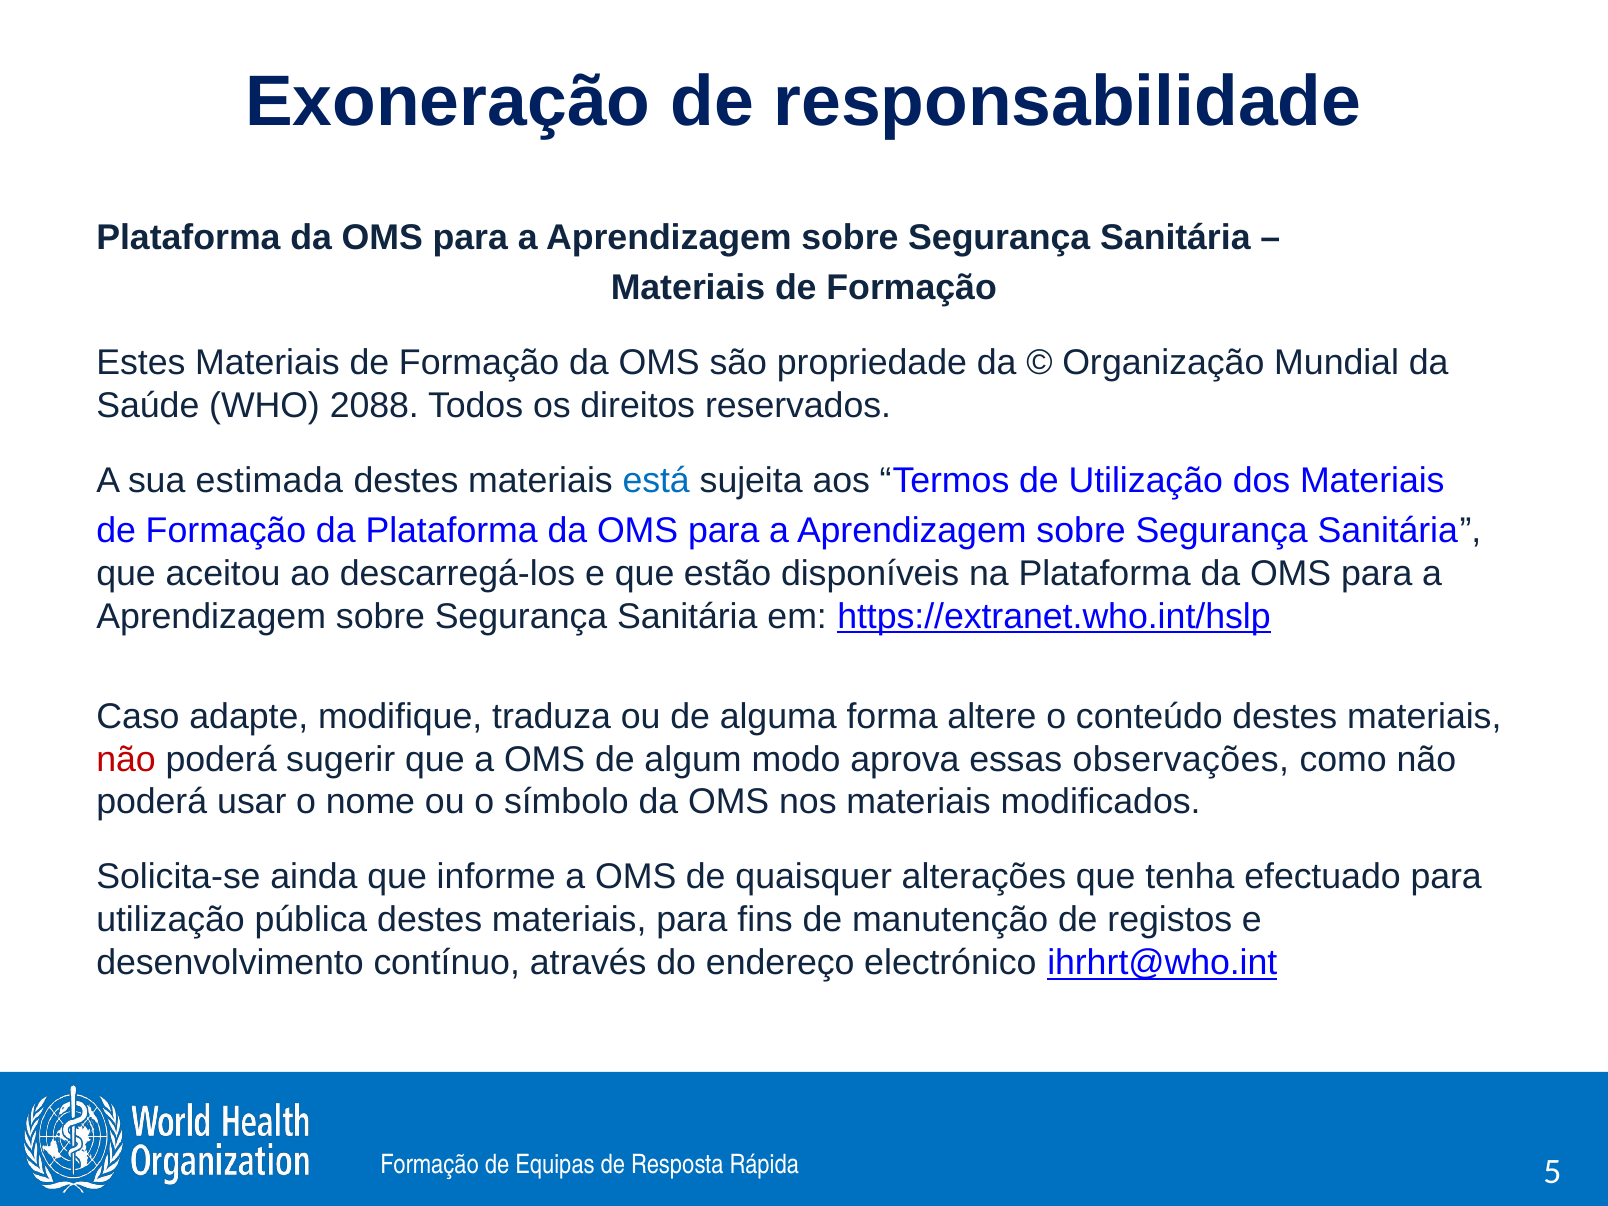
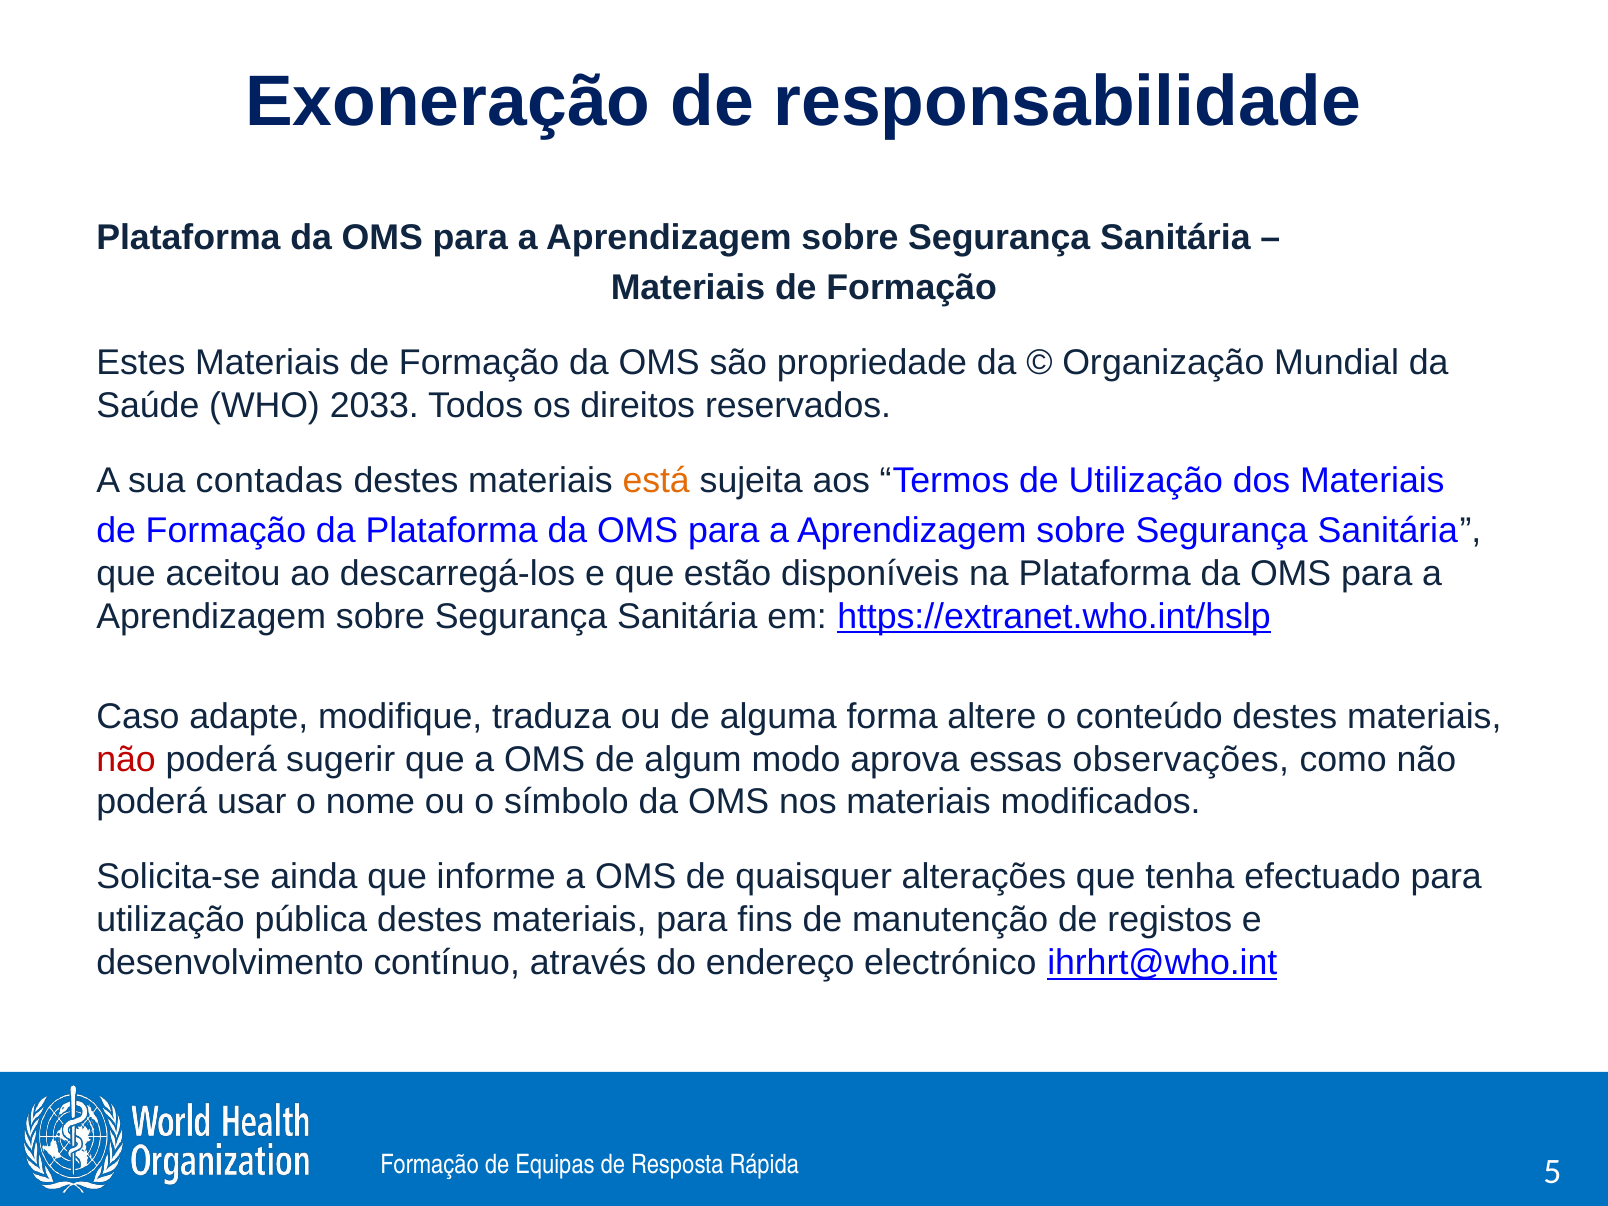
2088: 2088 -> 2033
estimada: estimada -> contadas
está colour: blue -> orange
